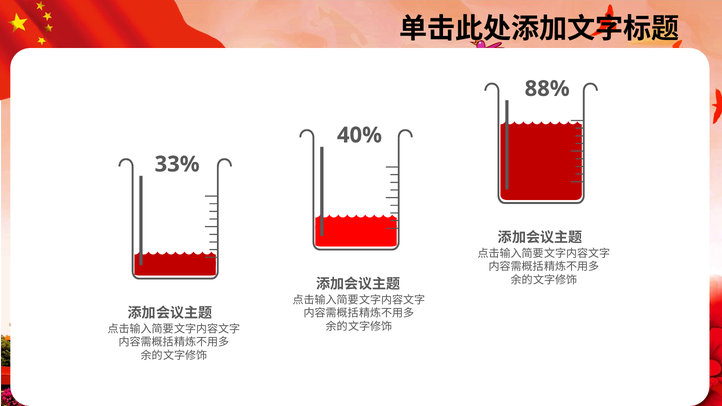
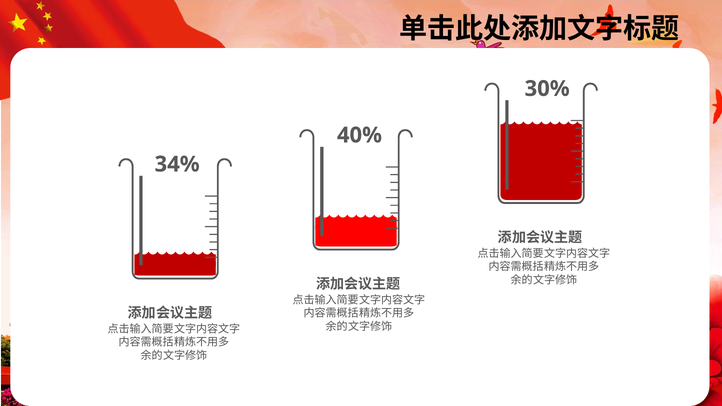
88%: 88% -> 30%
33%: 33% -> 34%
